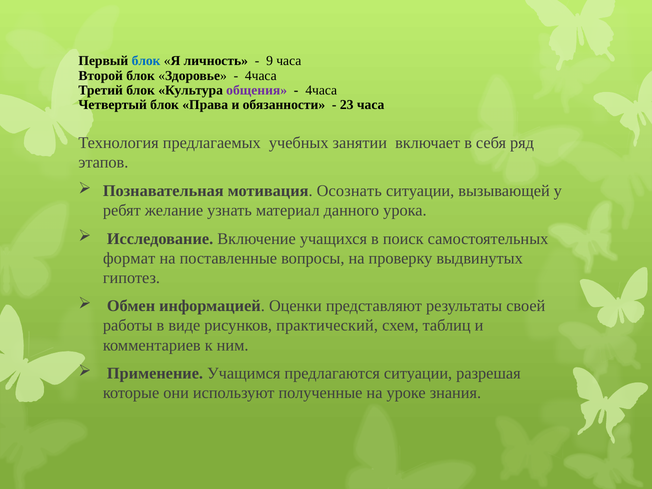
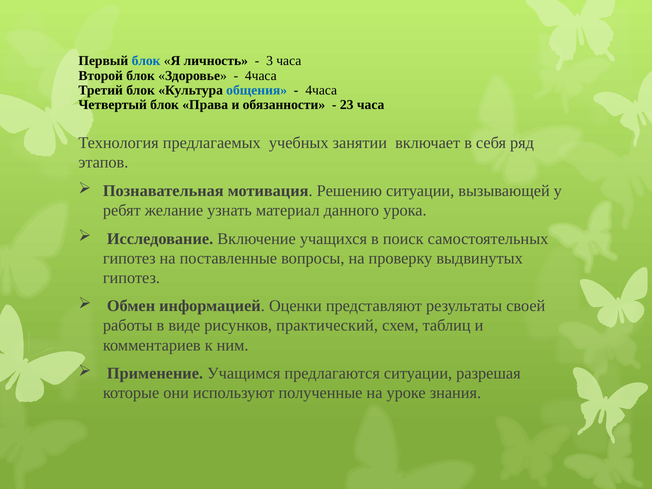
9: 9 -> 3
общения colour: purple -> blue
Осознать: Осознать -> Решению
формат at (129, 258): формат -> гипотез
